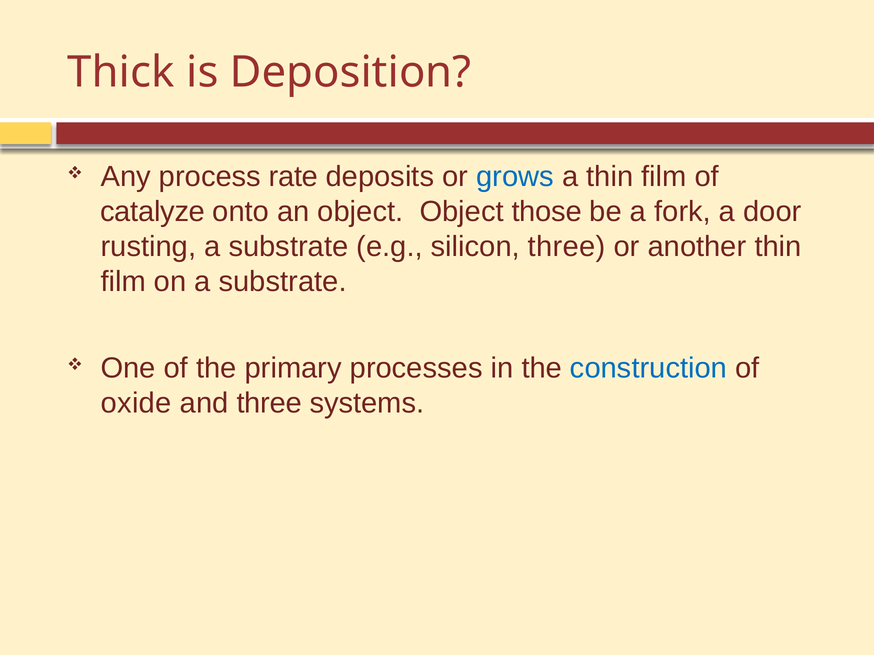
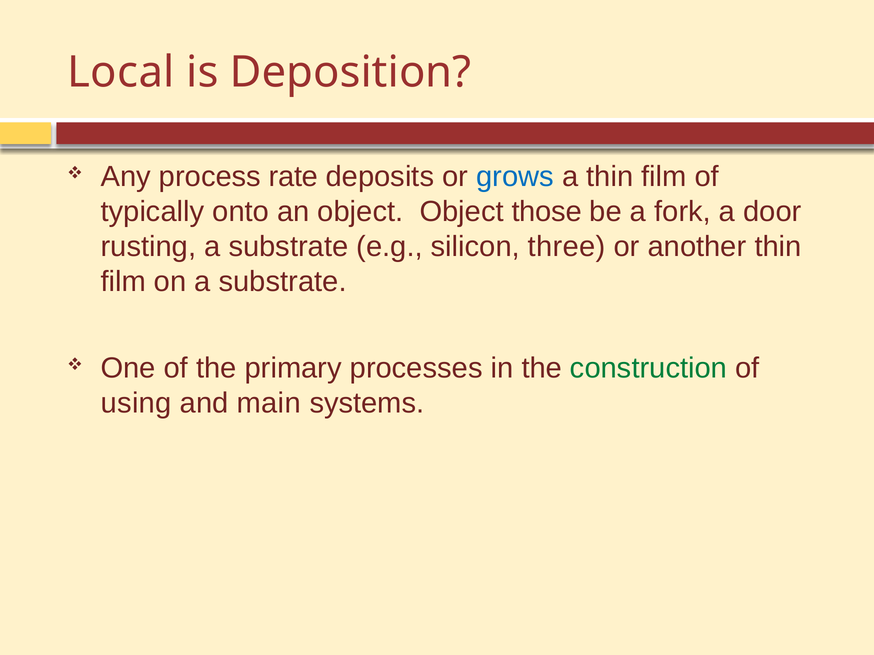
Thick: Thick -> Local
catalyze: catalyze -> typically
construction colour: blue -> green
oxide: oxide -> using
and three: three -> main
